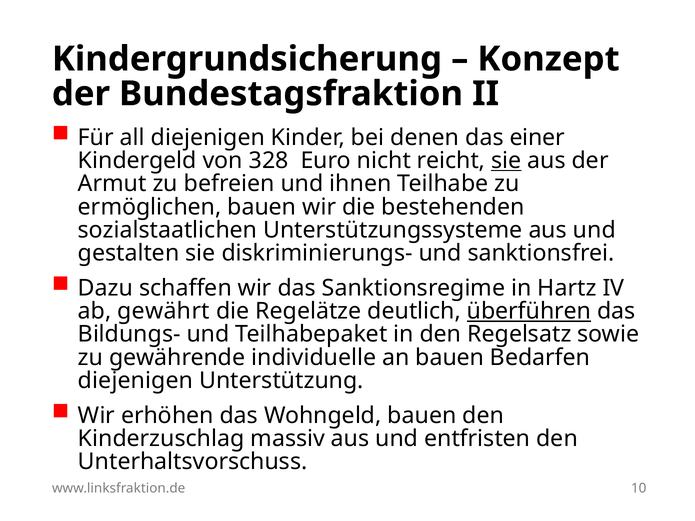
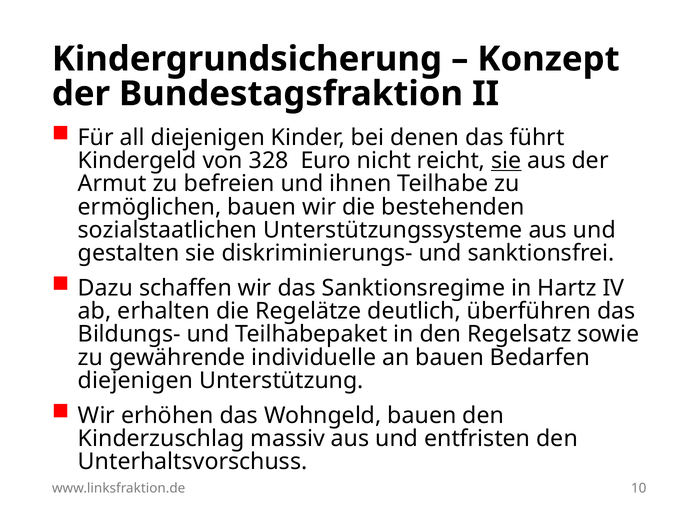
einer: einer -> führt
gewährt: gewährt -> erhalten
überführen underline: present -> none
